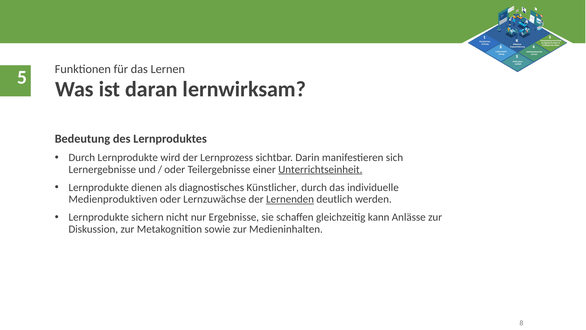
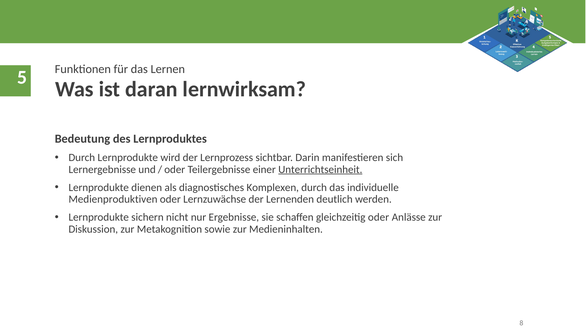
Künstlicher: Künstlicher -> Komplexen
Lernenden underline: present -> none
gleichzeitig kann: kann -> oder
